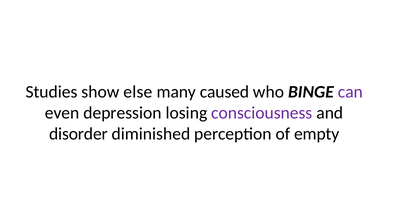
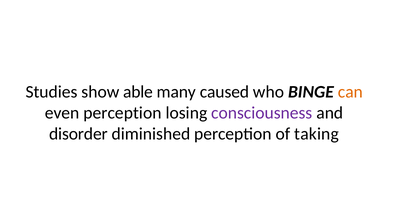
else: else -> able
can colour: purple -> orange
even depression: depression -> perception
empty: empty -> taking
